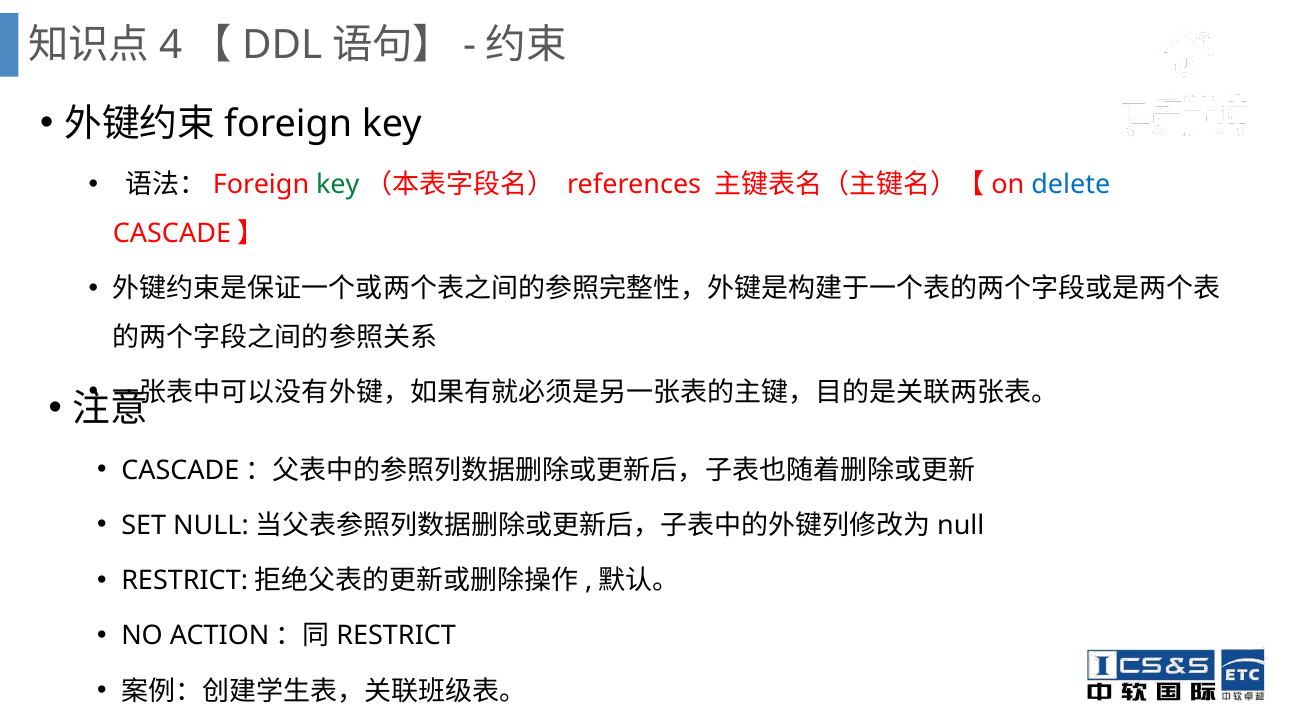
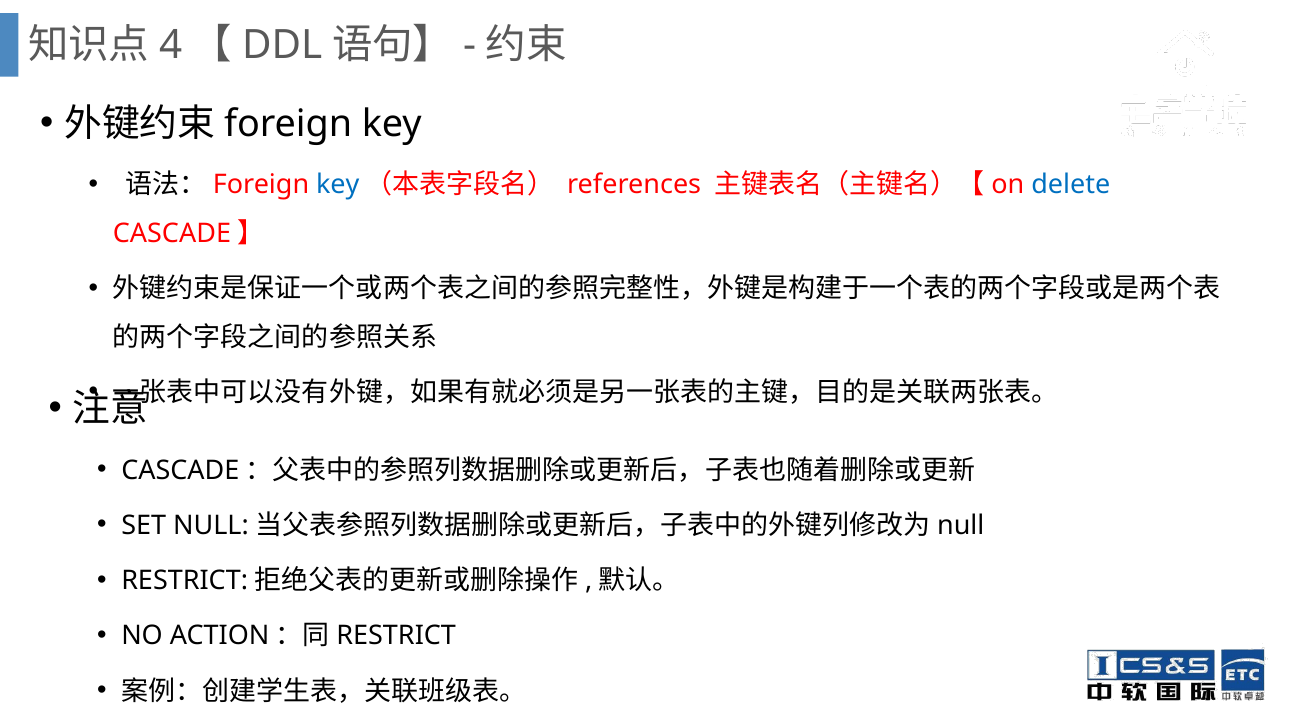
key at (338, 185) colour: green -> blue
